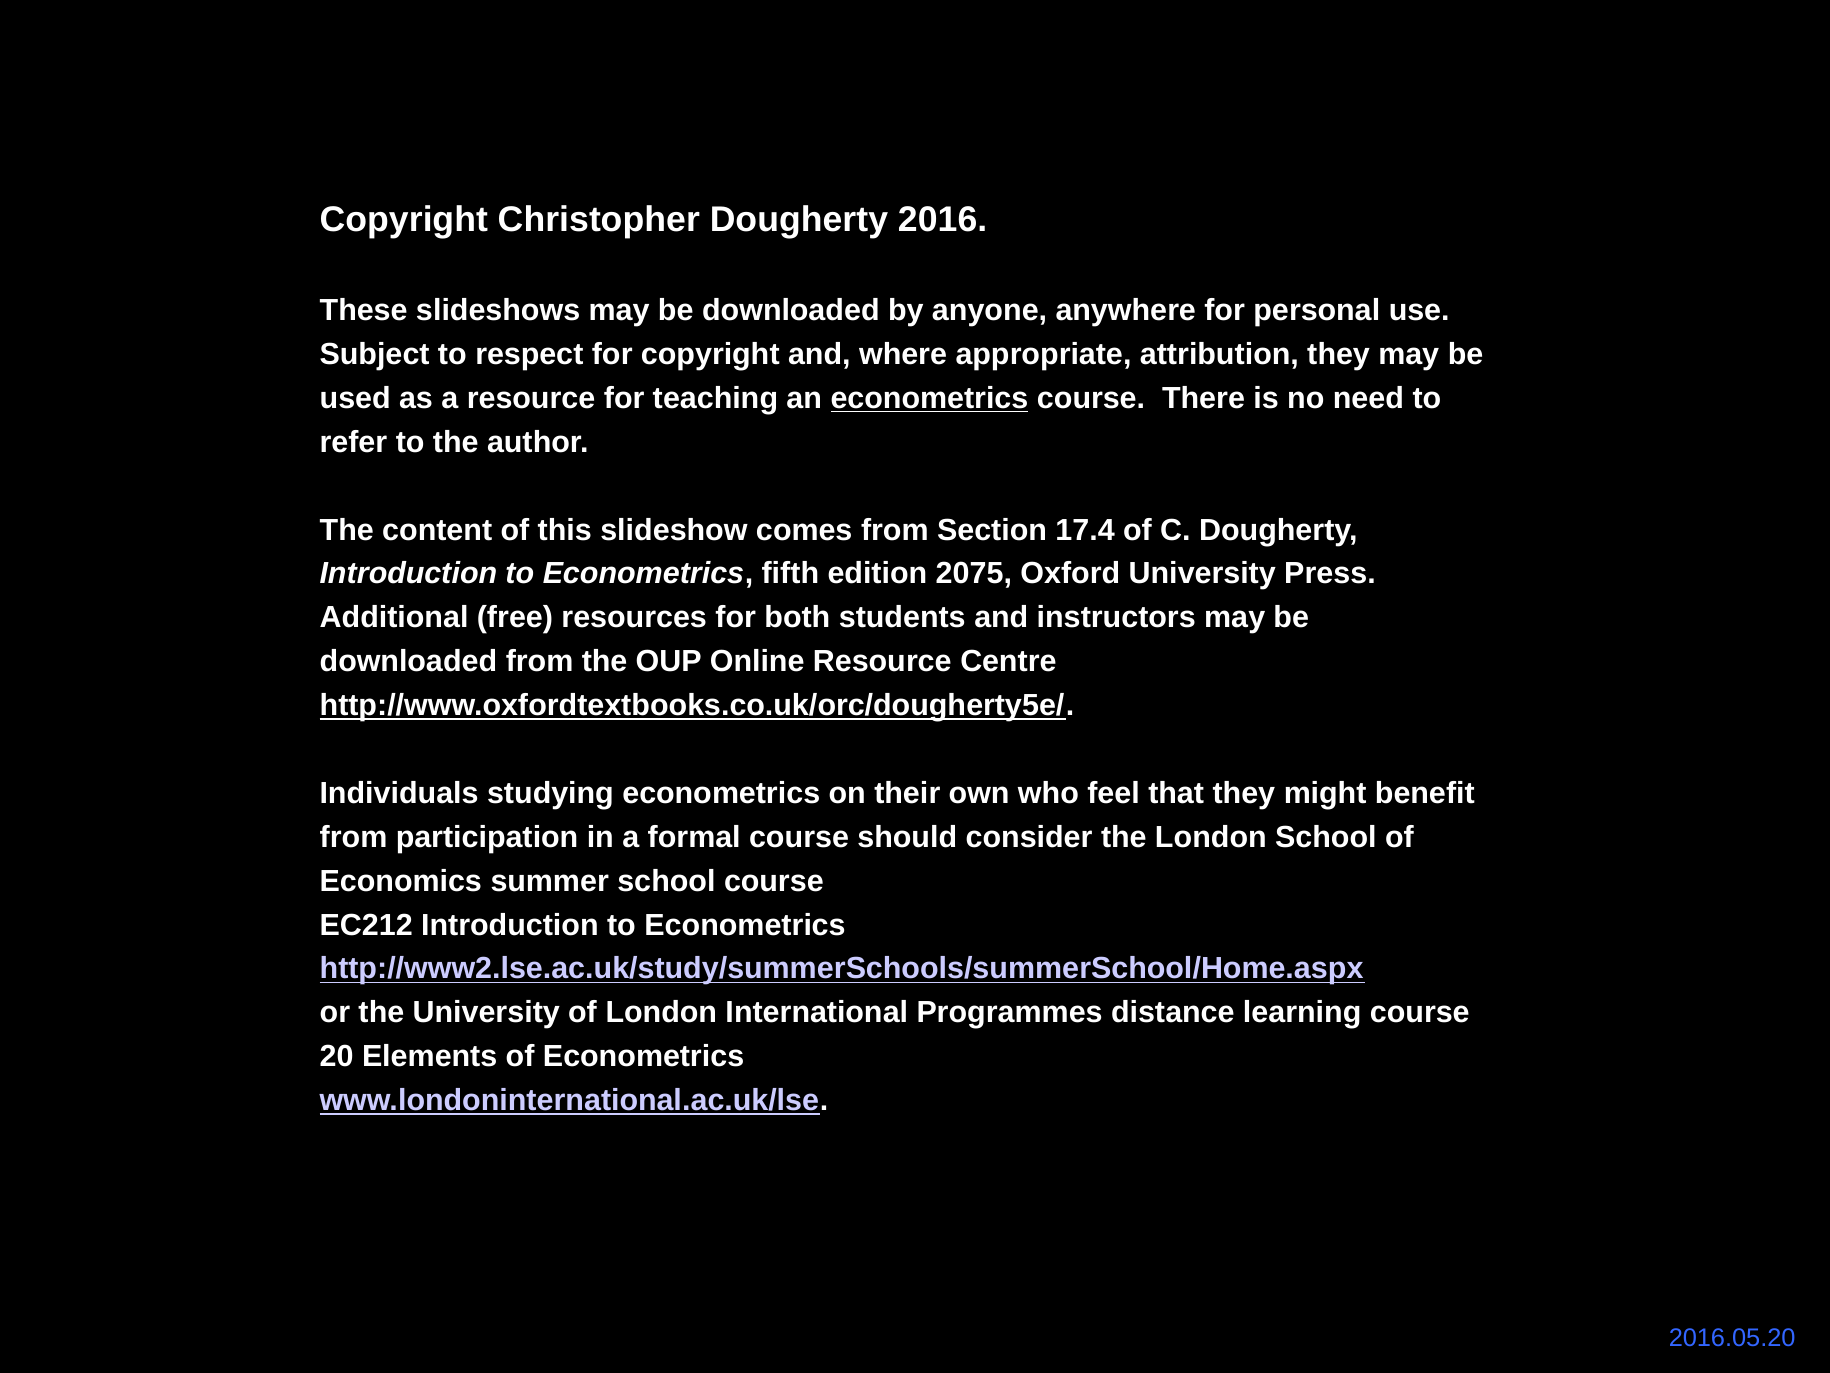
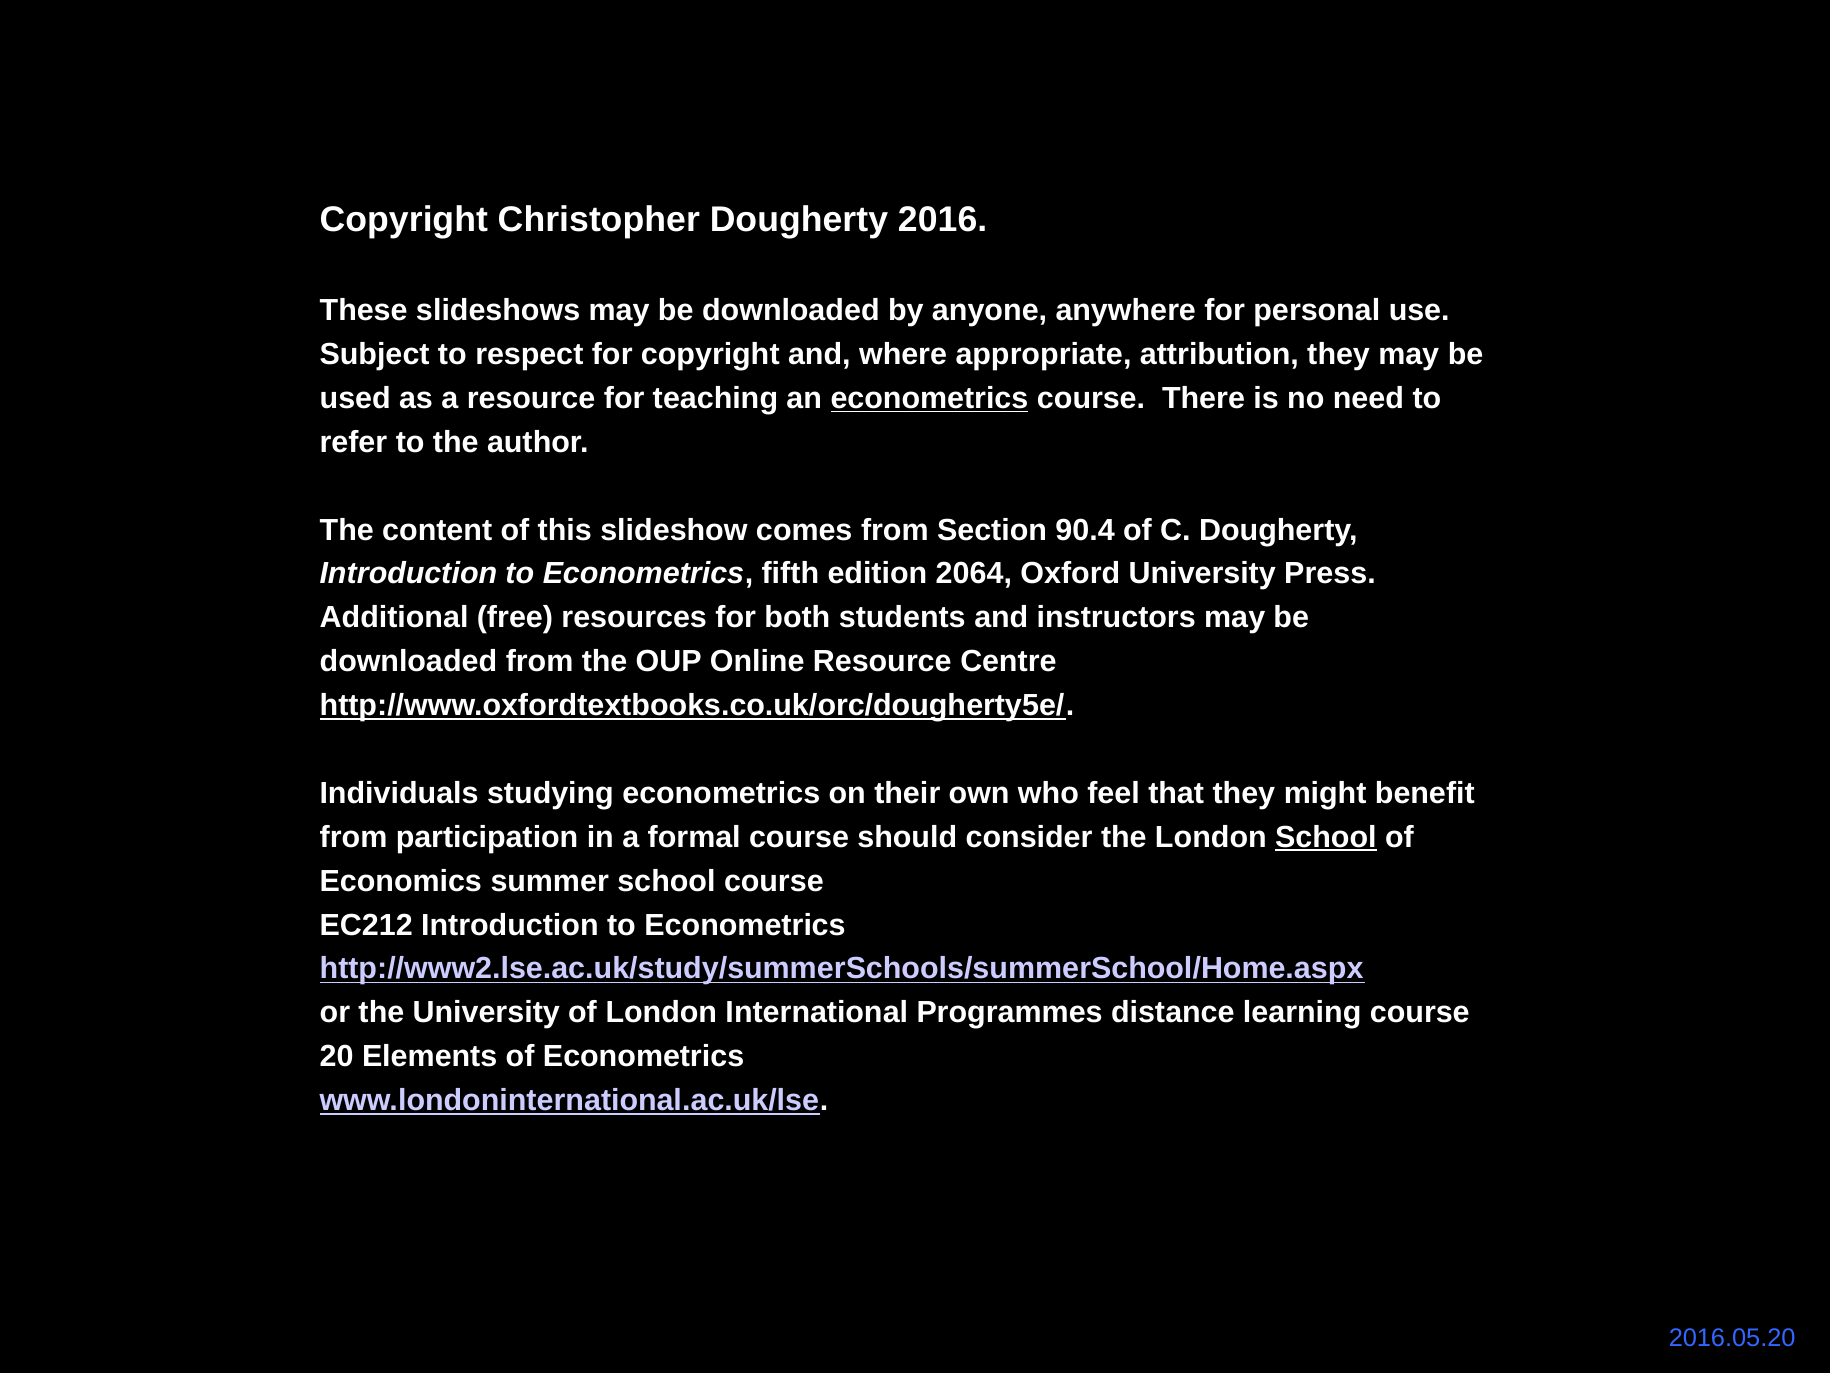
17.4: 17.4 -> 90.4
2075: 2075 -> 2064
School at (1326, 837) underline: none -> present
